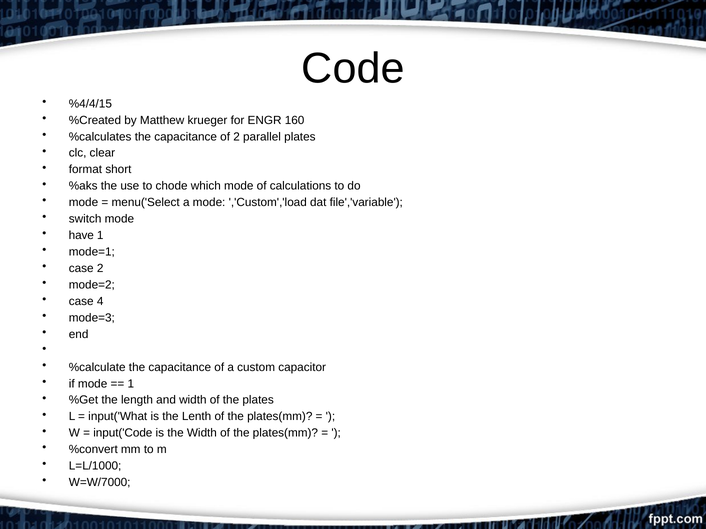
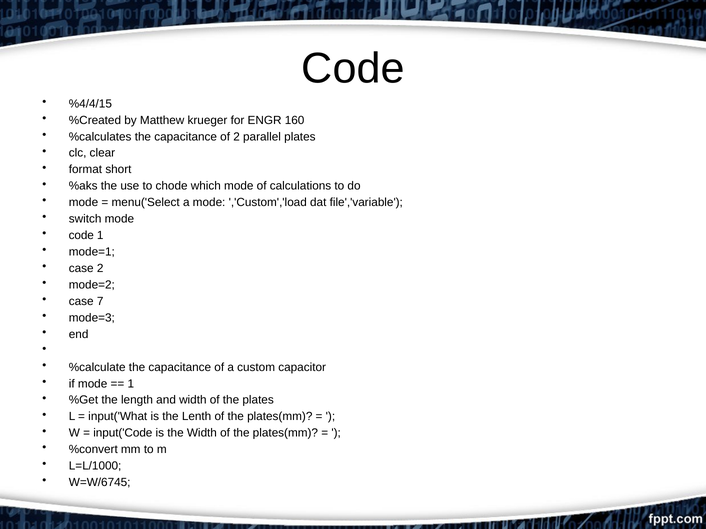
have at (81, 236): have -> code
4: 4 -> 7
W=W/7000: W=W/7000 -> W=W/6745
